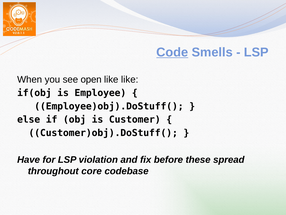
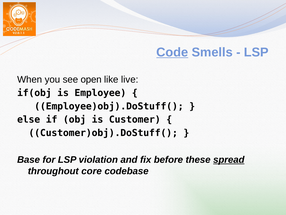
like like: like -> live
Have: Have -> Base
spread underline: none -> present
